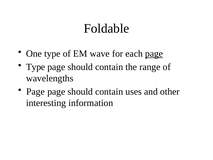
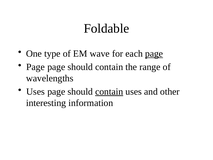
Type at (36, 67): Type -> Page
Page at (36, 91): Page -> Uses
contain at (109, 91) underline: none -> present
